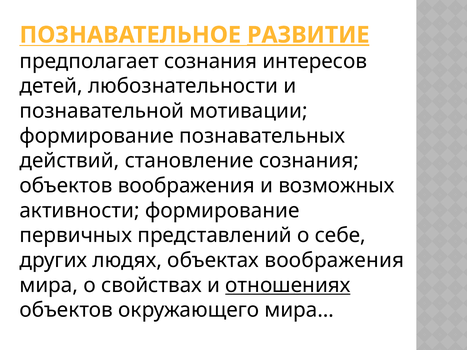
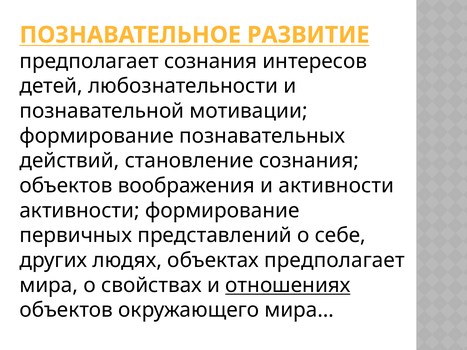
РАЗВИТИЕ underline: present -> none
и возможных: возможных -> активности
объектах воображения: воображения -> предполагает
